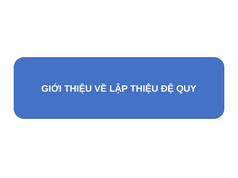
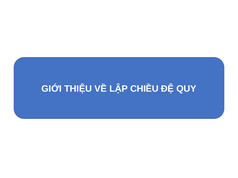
LẬP THIỆU: THIỆU -> CHIỀU
